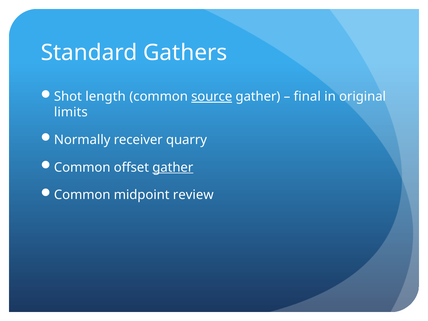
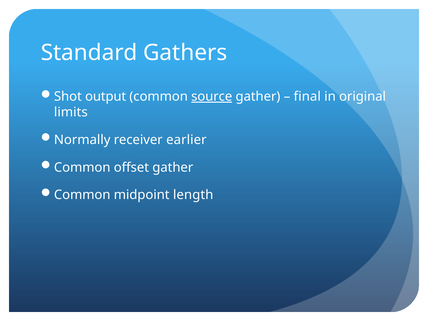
length: length -> output
quarry: quarry -> earlier
gather at (173, 167) underline: present -> none
review: review -> length
